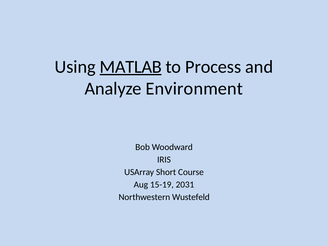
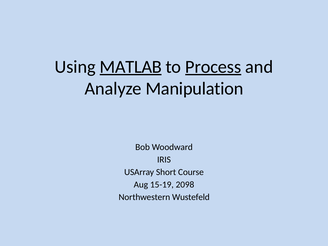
Process underline: none -> present
Environment: Environment -> Manipulation
2031: 2031 -> 2098
